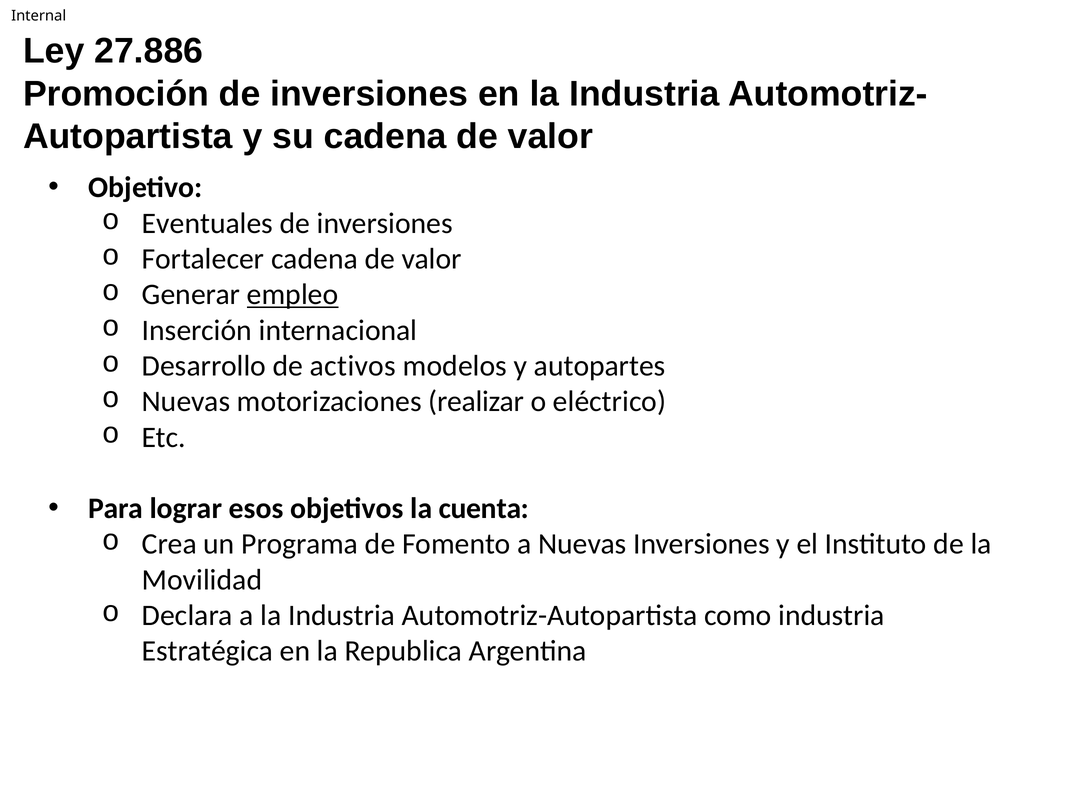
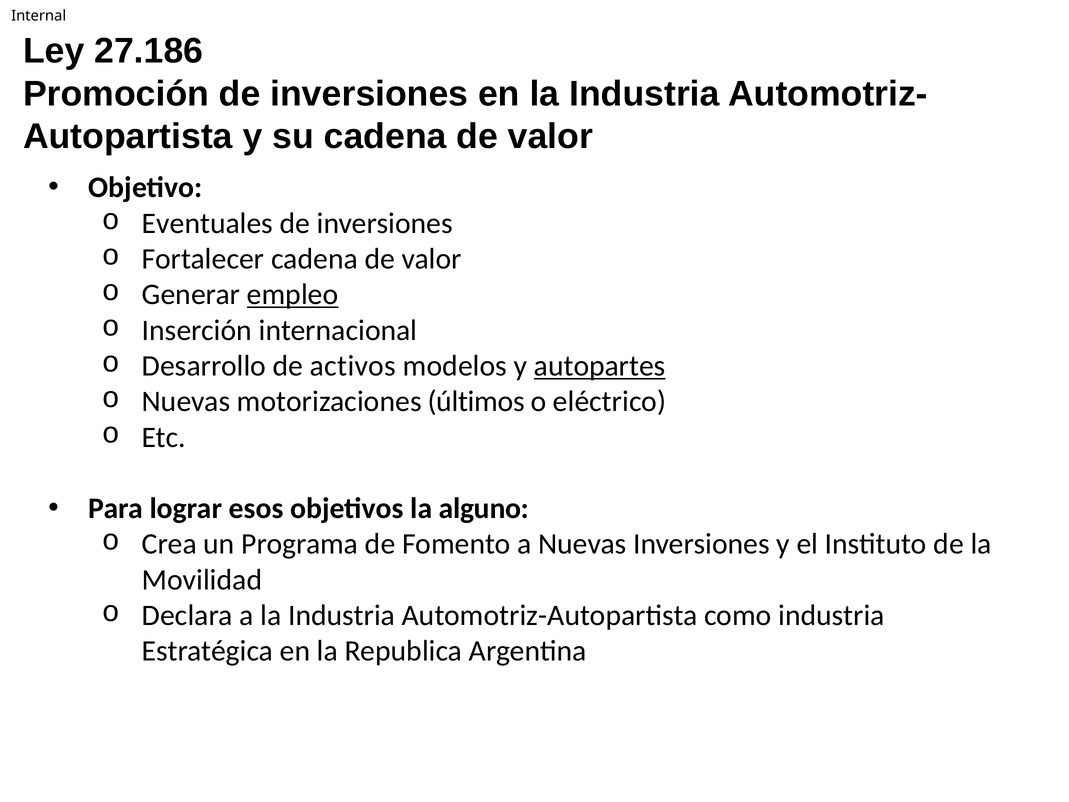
27.886: 27.886 -> 27.186
autopartes underline: none -> present
realizar: realizar -> últimos
cuenta: cuenta -> alguno
